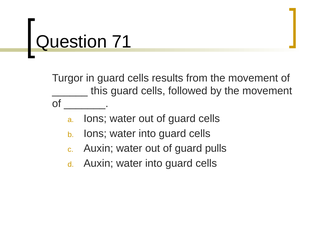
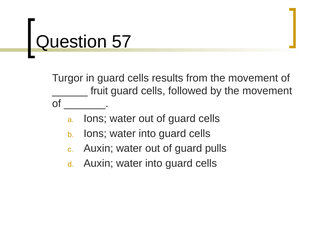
71: 71 -> 57
this: this -> fruit
